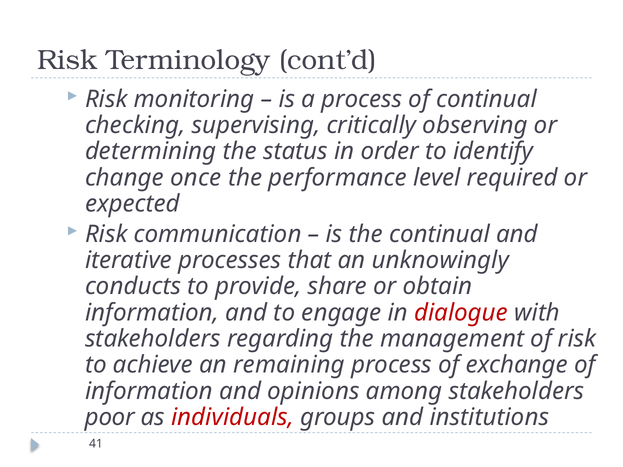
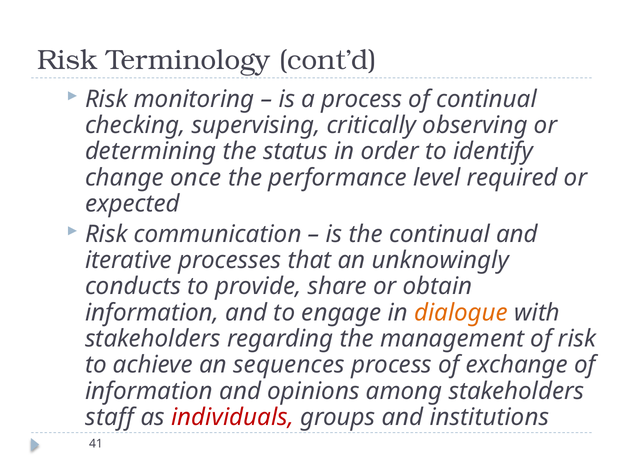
dialogue colour: red -> orange
remaining: remaining -> sequences
poor: poor -> staff
